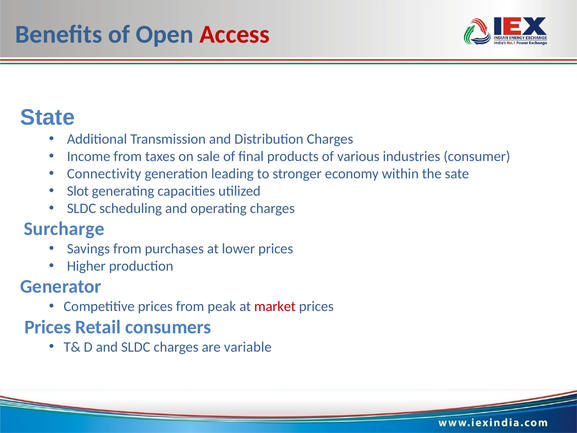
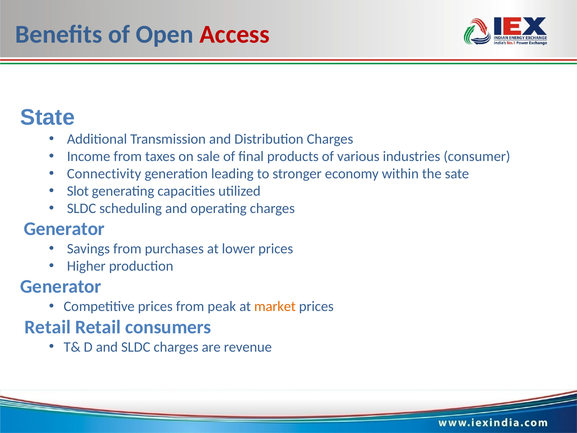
Surcharge at (64, 229): Surcharge -> Generator
market colour: red -> orange
Prices at (48, 327): Prices -> Retail
variable: variable -> revenue
